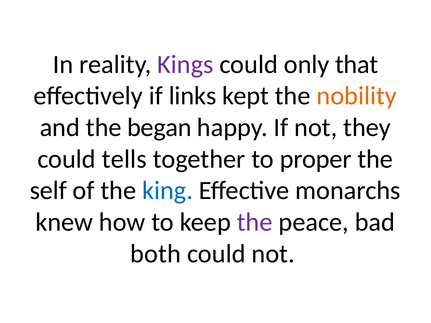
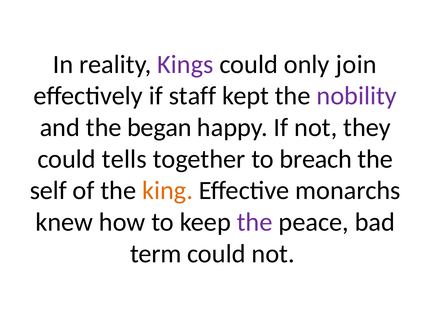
that: that -> join
links: links -> staff
nobility colour: orange -> purple
proper: proper -> breach
king colour: blue -> orange
both: both -> term
